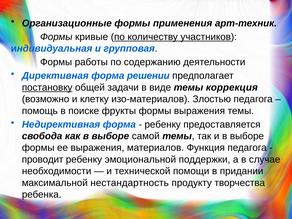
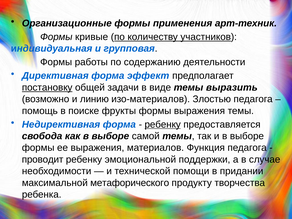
решении: решении -> эффект
коррекция: коррекция -> выразить
клетку: клетку -> линию
ребенку at (163, 124) underline: none -> present
нестандартность: нестандартность -> метафорического
